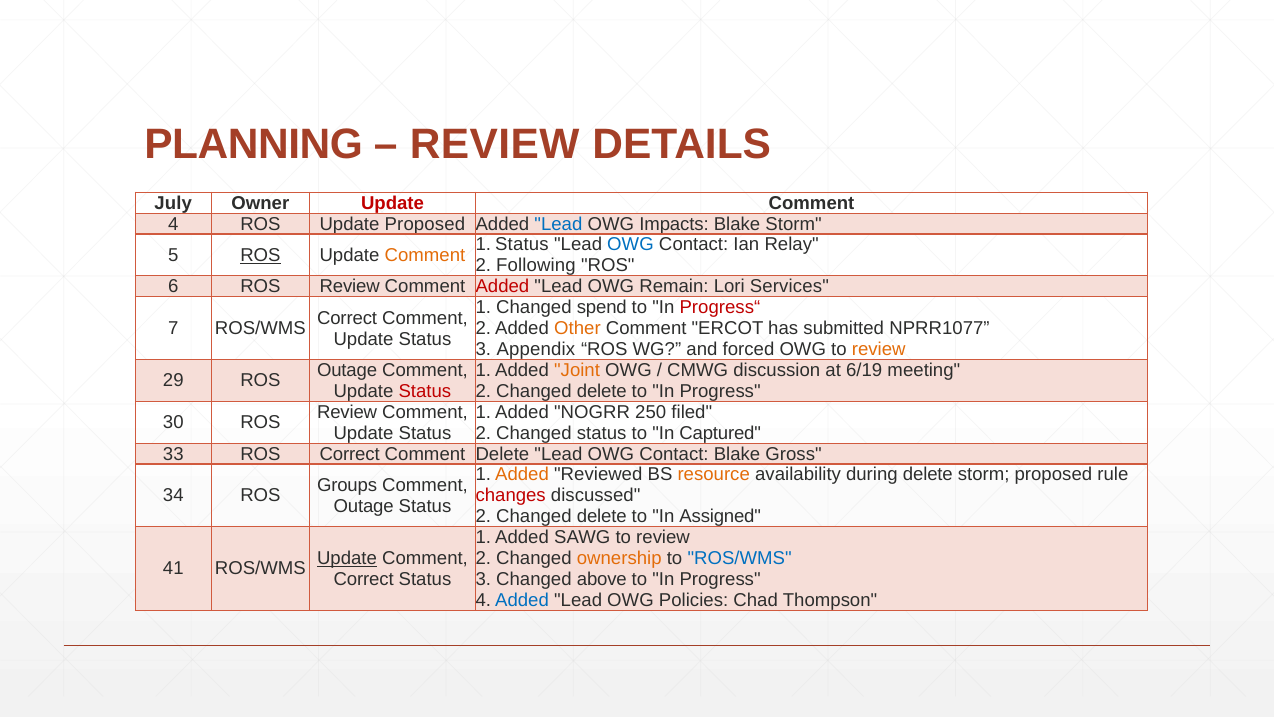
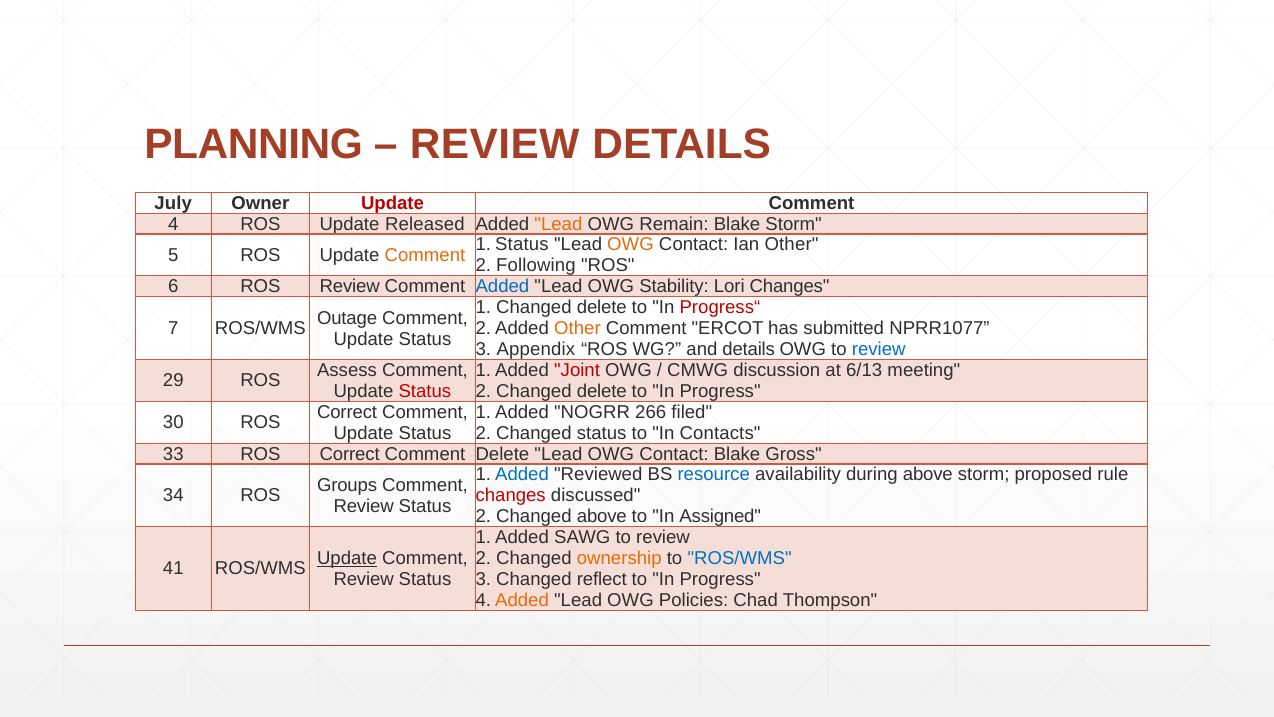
Update Proposed: Proposed -> Released
Lead at (558, 224) colour: blue -> orange
Impacts: Impacts -> Remain
OWG at (631, 245) colour: blue -> orange
Ian Relay: Relay -> Other
ROS at (260, 255) underline: present -> none
Added at (502, 286) colour: red -> blue
Remain: Remain -> Stability
Lori Services: Services -> Changes
1 Changed spend: spend -> delete
Correct at (347, 318): Correct -> Outage
and forced: forced -> details
review at (879, 349) colour: orange -> blue
Outage at (347, 370): Outage -> Assess
Joint colour: orange -> red
6/19: 6/19 -> 6/13
Review at (347, 412): Review -> Correct
250: 250 -> 266
Captured: Captured -> Contacts
Added at (522, 475) colour: orange -> blue
resource colour: orange -> blue
during delete: delete -> above
Outage at (364, 506): Outage -> Review
delete at (602, 516): delete -> above
Correct at (364, 579): Correct -> Review
above: above -> reflect
Added at (522, 600) colour: blue -> orange
